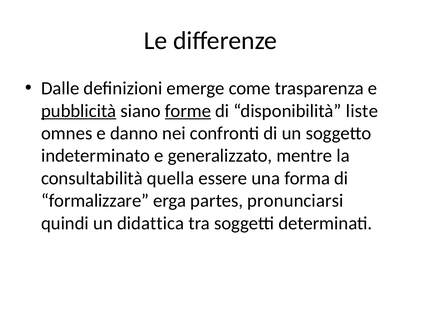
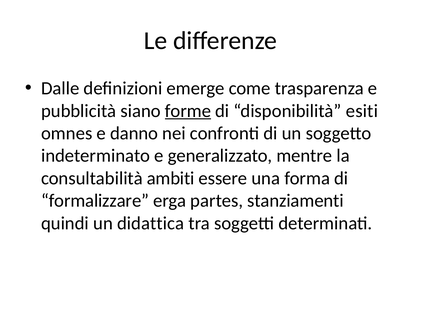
pubblicità underline: present -> none
liste: liste -> esiti
quella: quella -> ambiti
pronunciarsi: pronunciarsi -> stanziamenti
